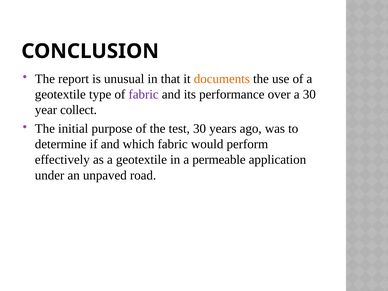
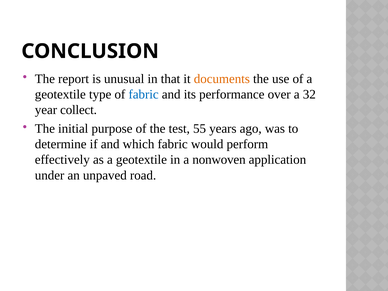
fabric at (144, 94) colour: purple -> blue
a 30: 30 -> 32
test 30: 30 -> 55
permeable: permeable -> nonwoven
